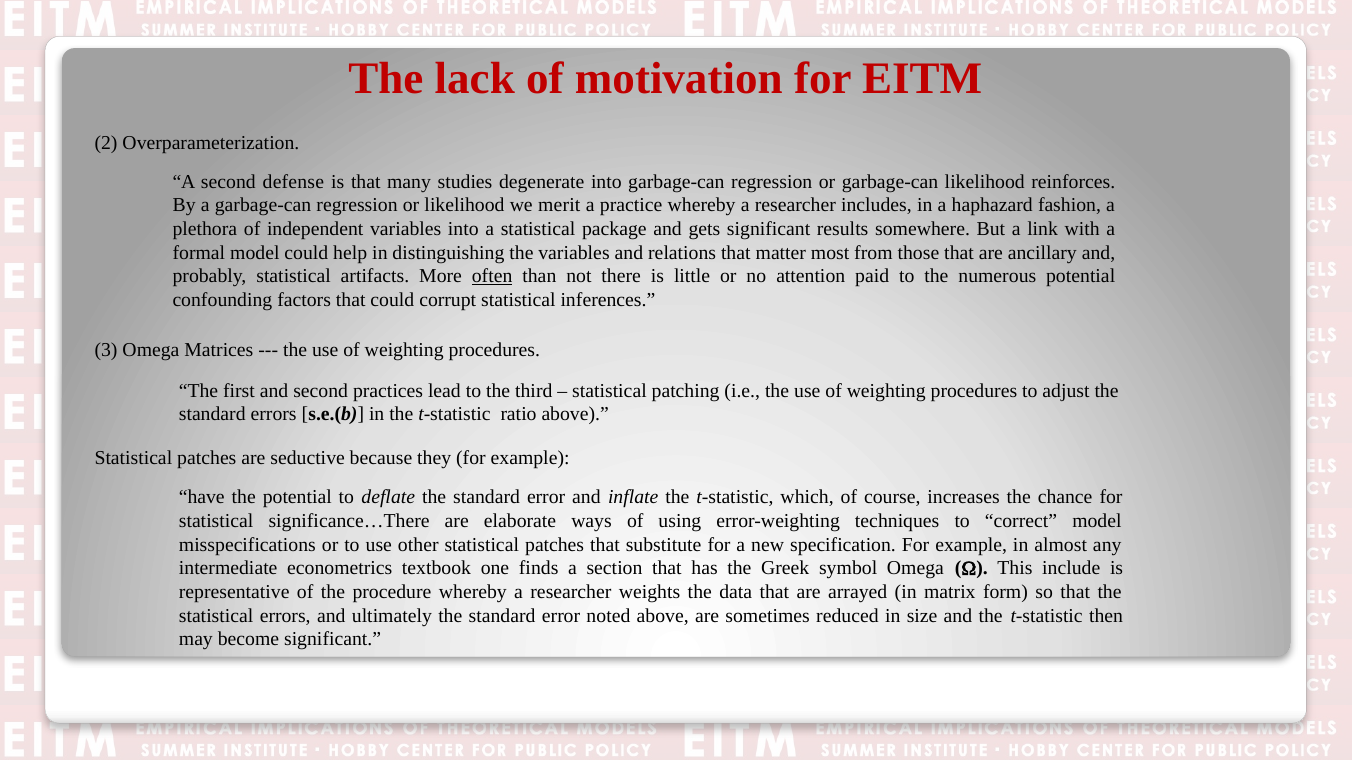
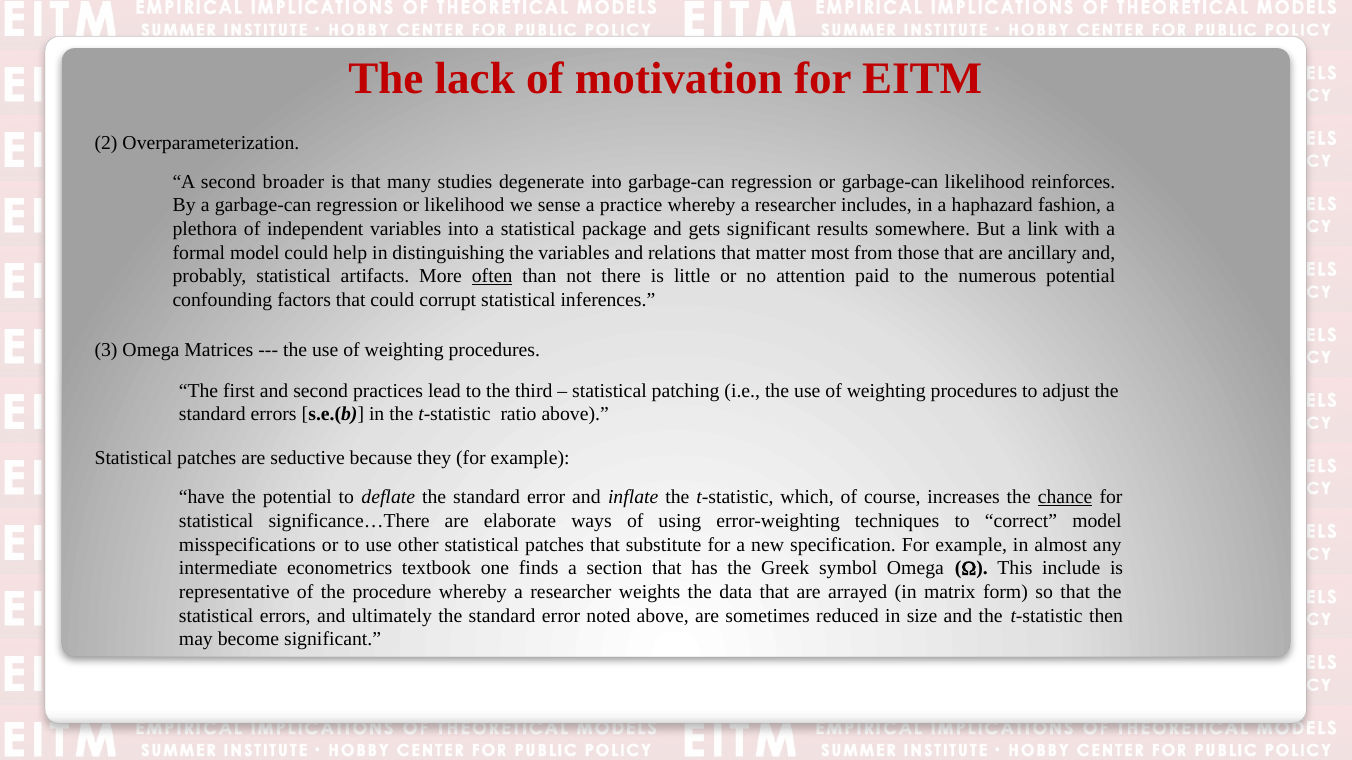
defense: defense -> broader
merit: merit -> sense
chance underline: none -> present
